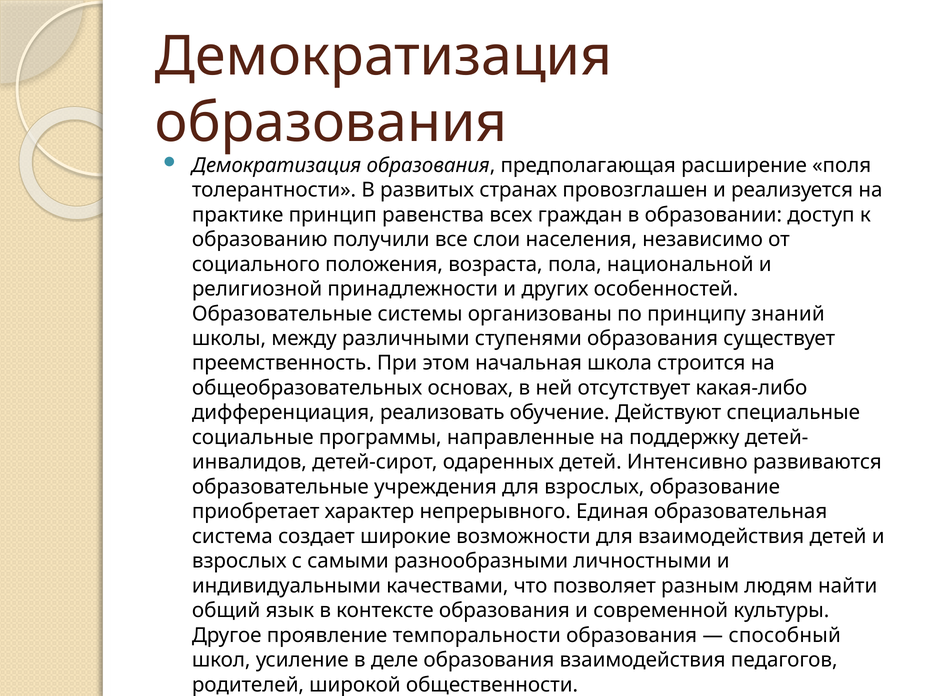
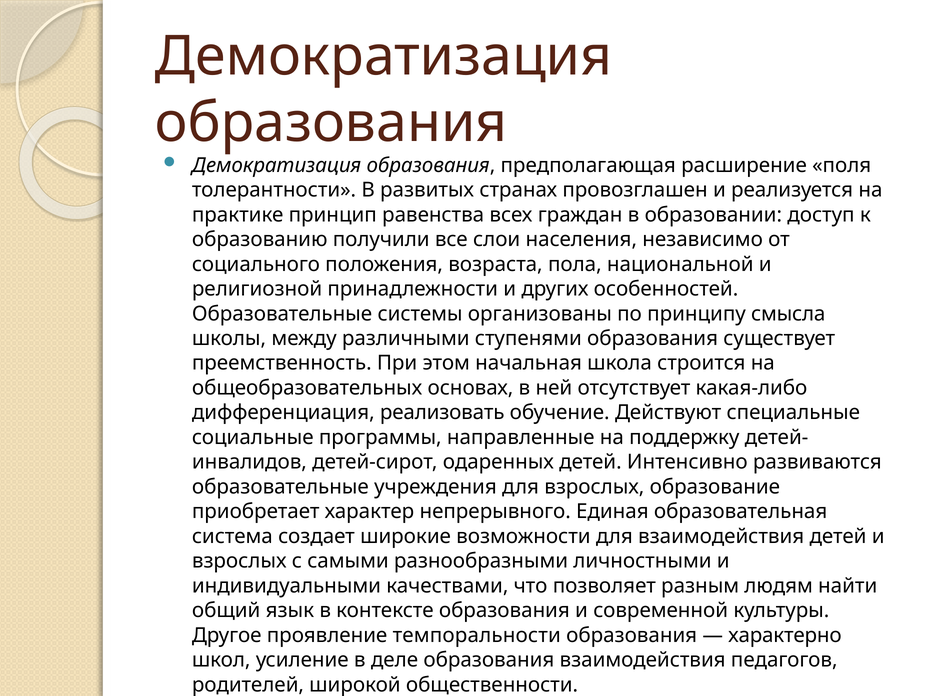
знаний: знаний -> смысла
способный: способный -> характерно
